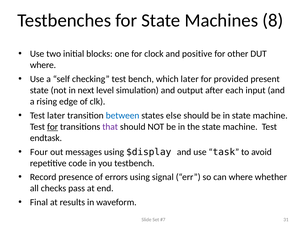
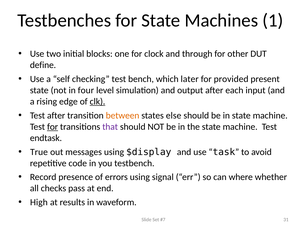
8: 8 -> 1
positive: positive -> through
where at (43, 65): where -> define
next: next -> four
clk underline: none -> present
Test later: later -> after
between colour: blue -> orange
Four: Four -> True
Final: Final -> High
